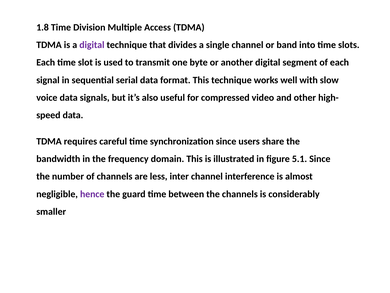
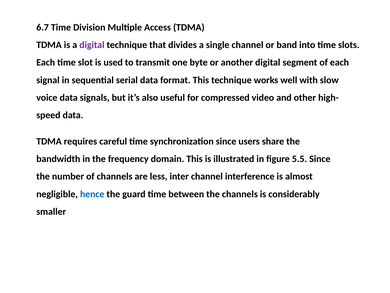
1.8: 1.8 -> 6.7
5.1: 5.1 -> 5.5
hence colour: purple -> blue
